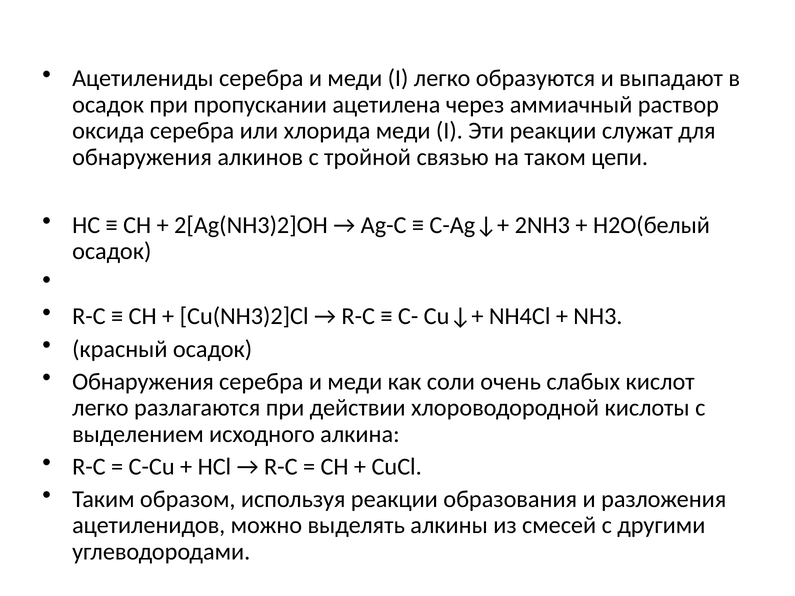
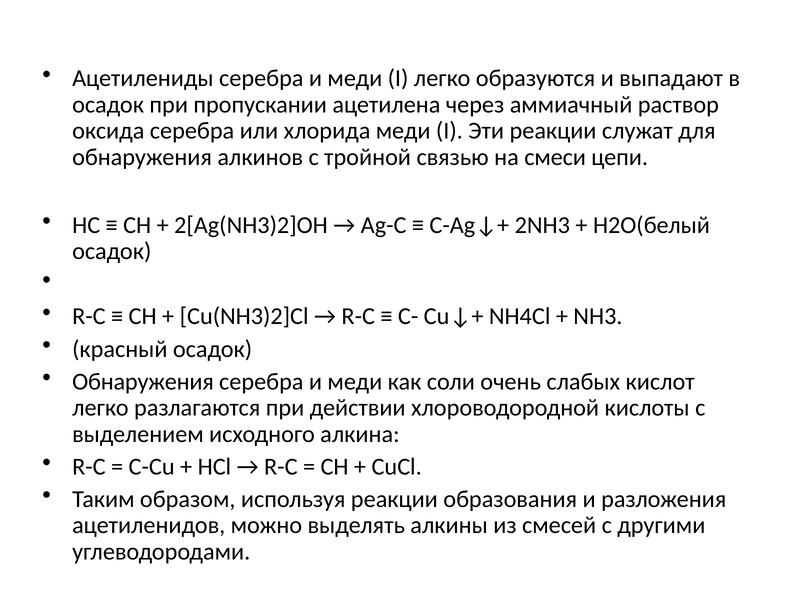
таком: таком -> смеси
